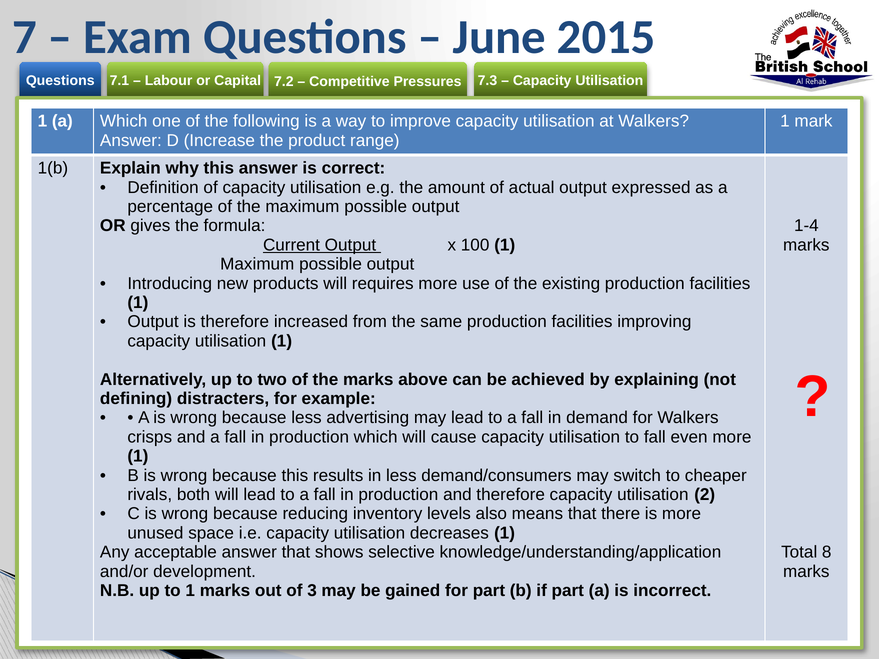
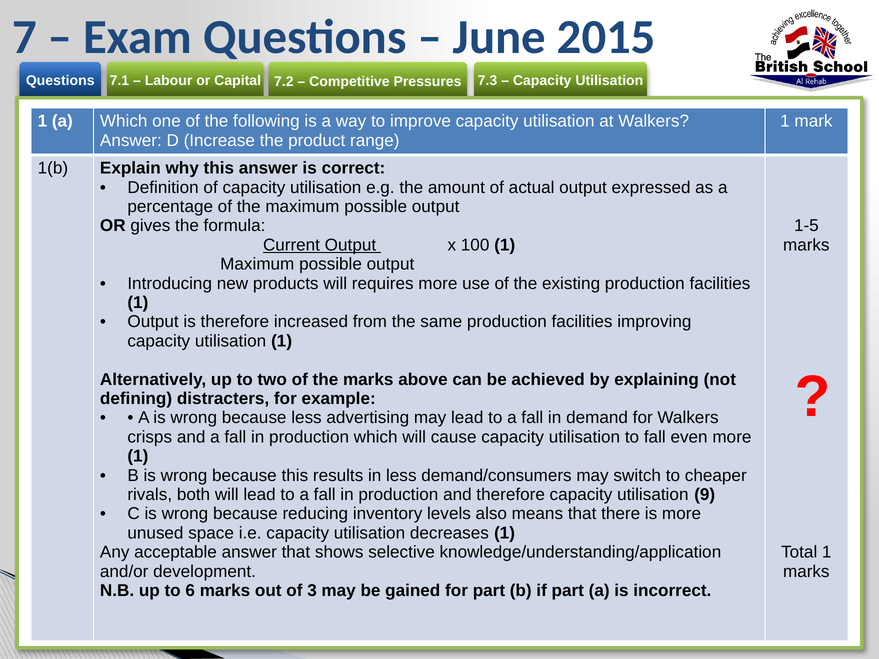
1-4: 1-4 -> 1-5
2: 2 -> 9
Total 8: 8 -> 1
to 1: 1 -> 6
